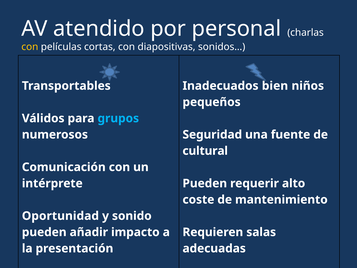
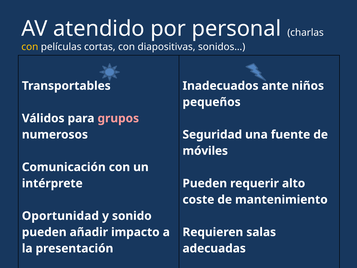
bien: bien -> ante
grupos colour: light blue -> pink
cultural: cultural -> móviles
